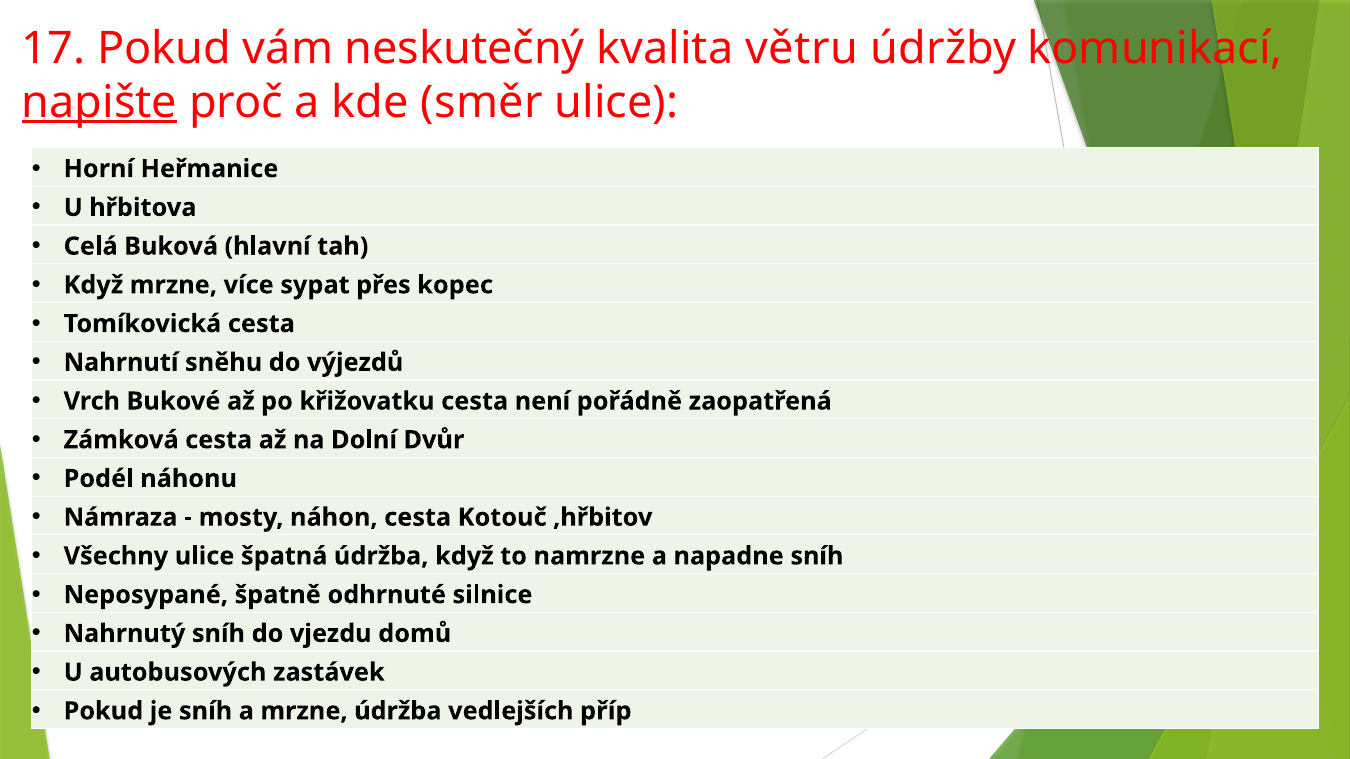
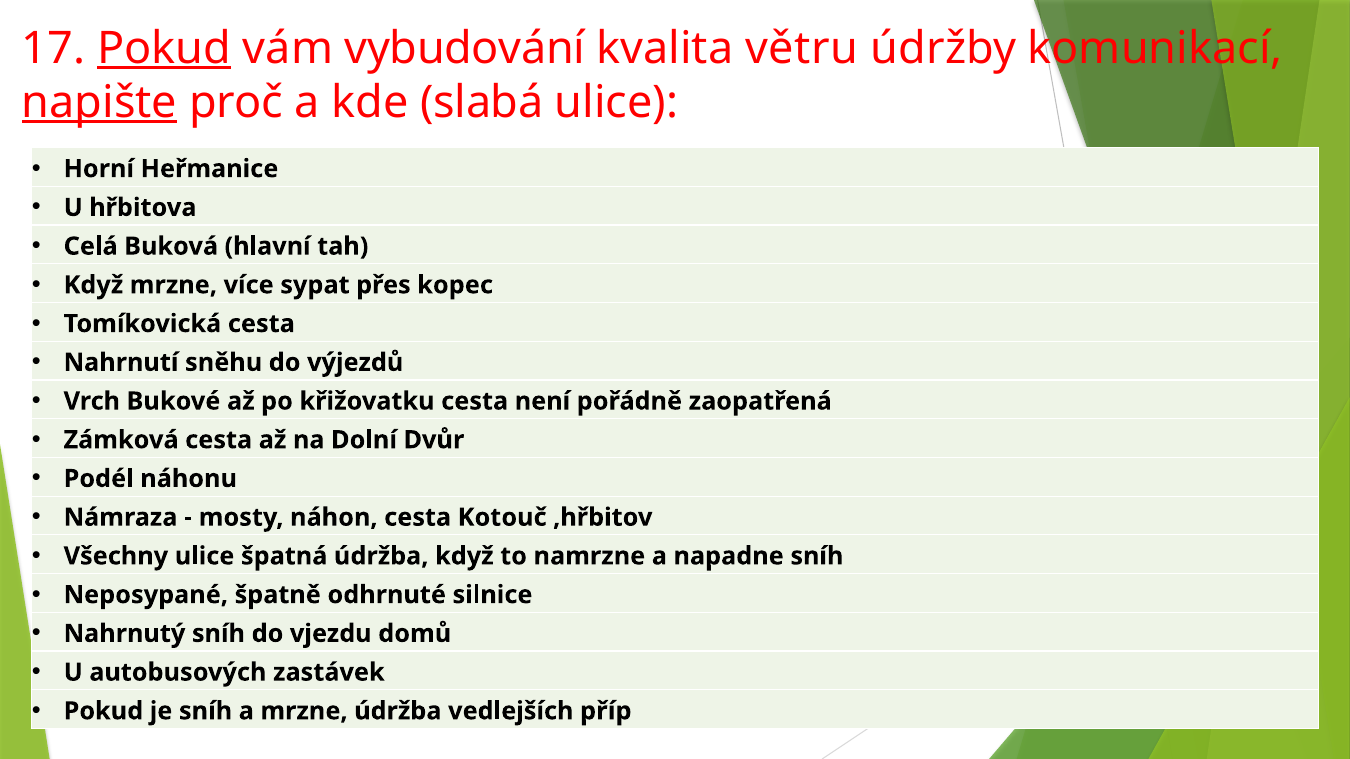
Pokud at (164, 48) underline: none -> present
neskutečný: neskutečný -> vybudování
směr: směr -> slabá
